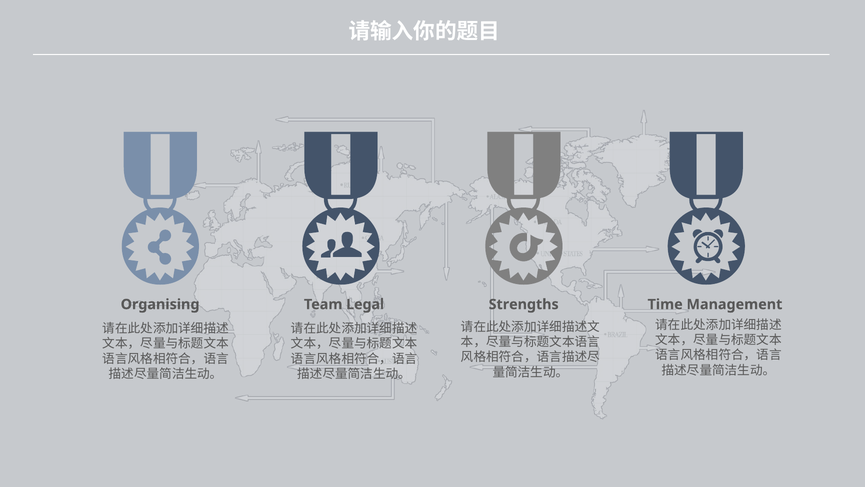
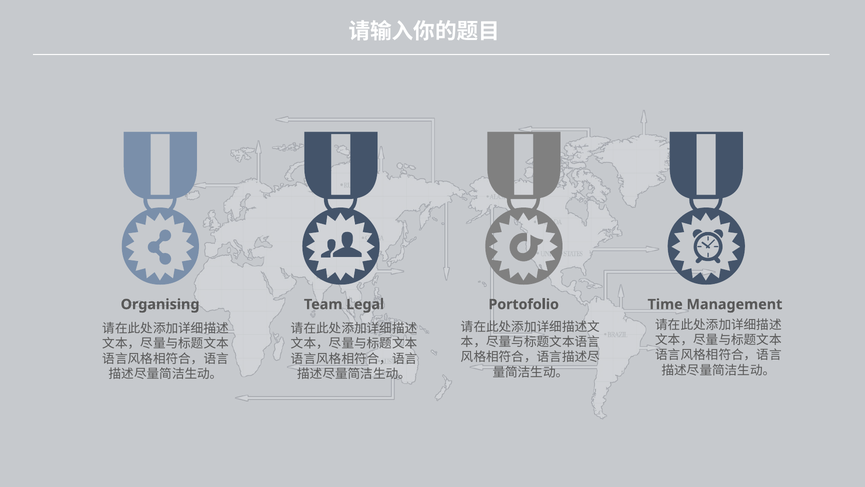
Strengths: Strengths -> Portofolio
